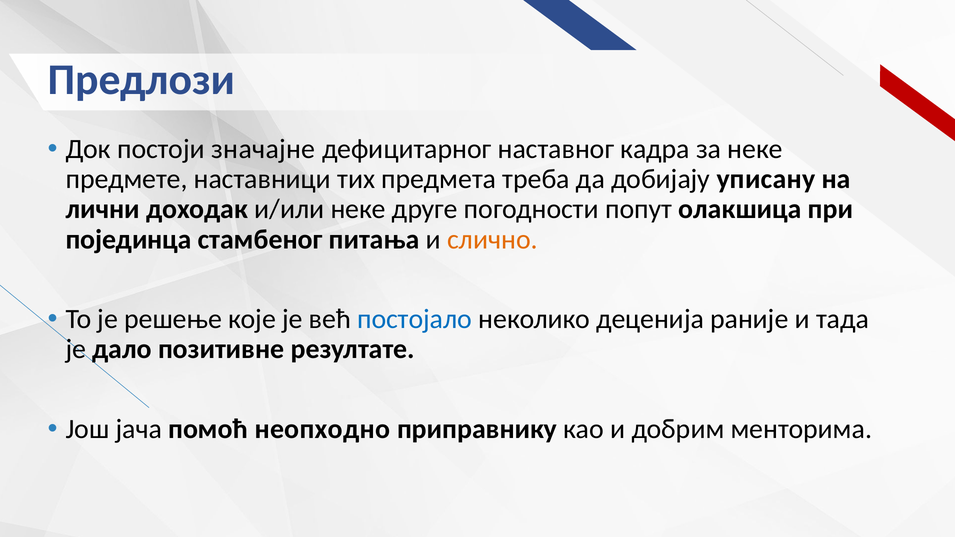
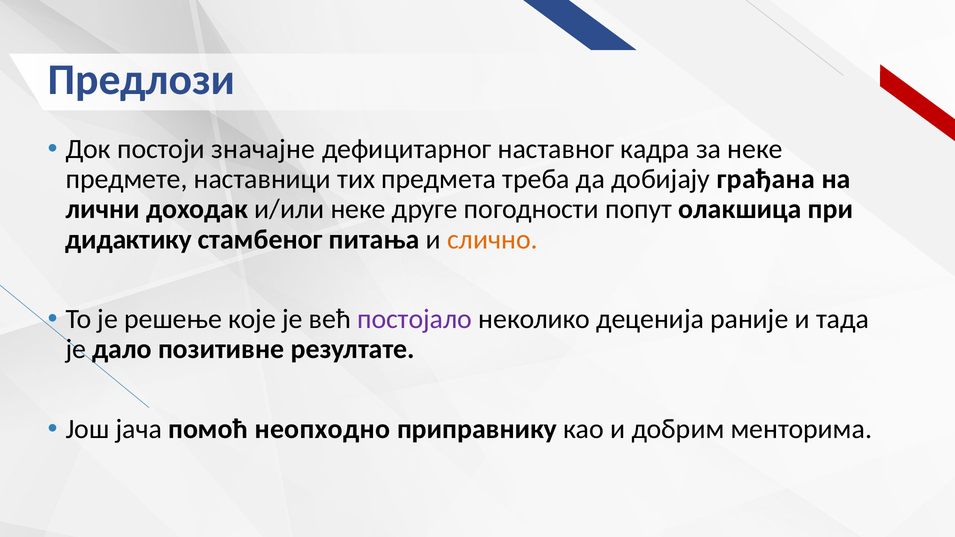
уписану: уписану -> грађана
појединца: појединца -> дидактику
постојало colour: blue -> purple
